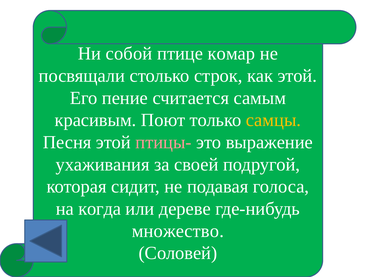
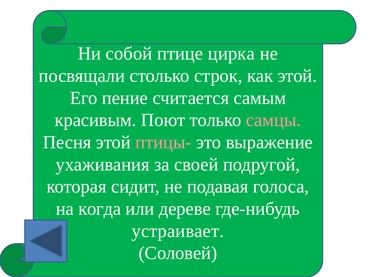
комар: комар -> цирка
самцы colour: yellow -> pink
множество: множество -> устраивает
